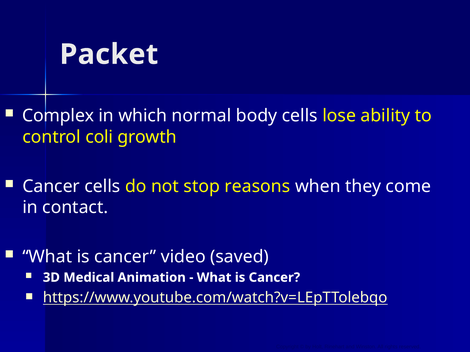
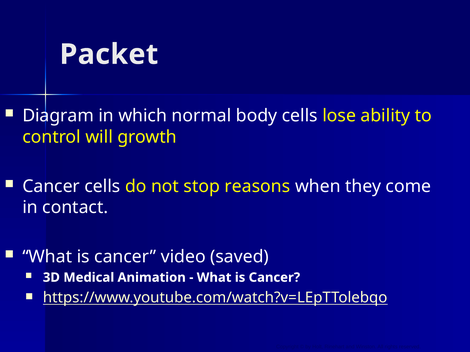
Complex: Complex -> Diagram
coli: coli -> will
